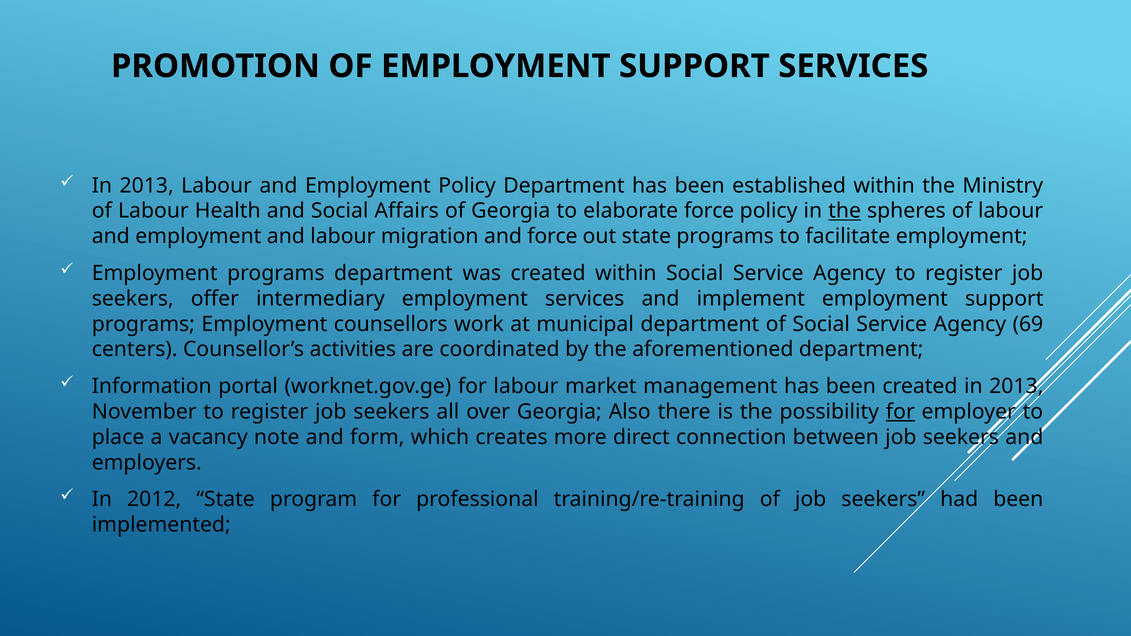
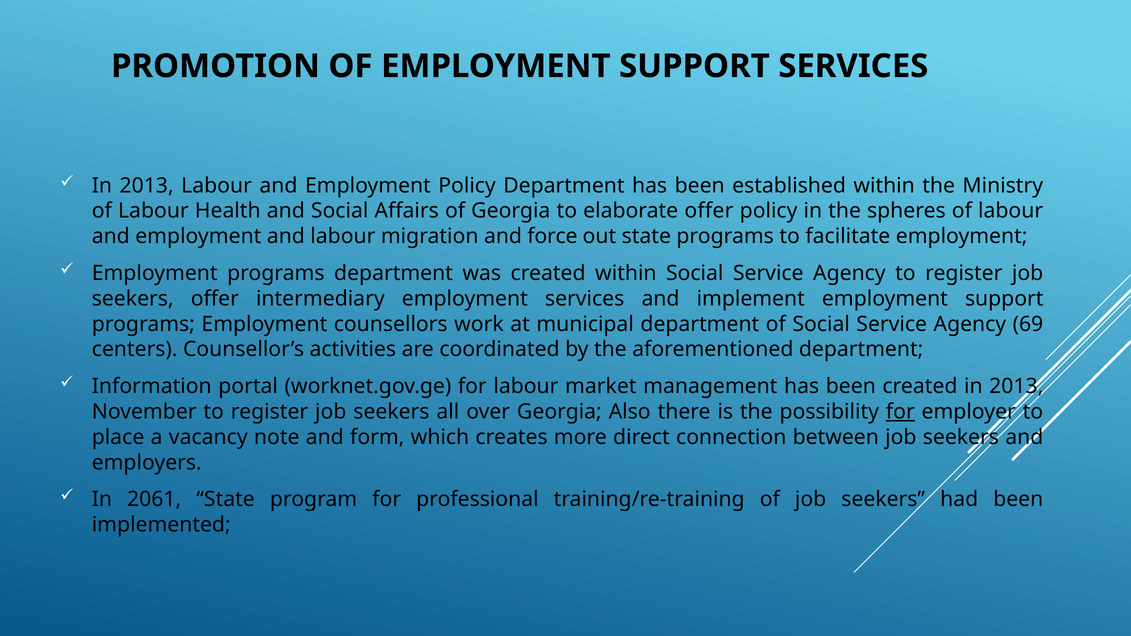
elaborate force: force -> offer
the at (845, 211) underline: present -> none
2012: 2012 -> 2061
